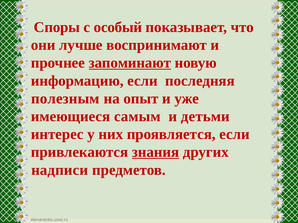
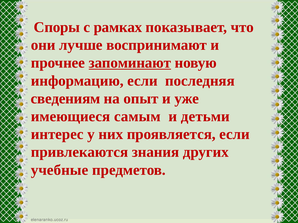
особый: особый -> рамках
полезным: полезным -> сведениям
знания underline: present -> none
надписи: надписи -> учебные
